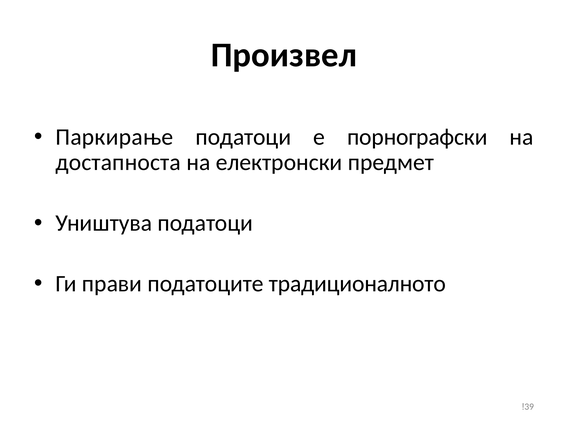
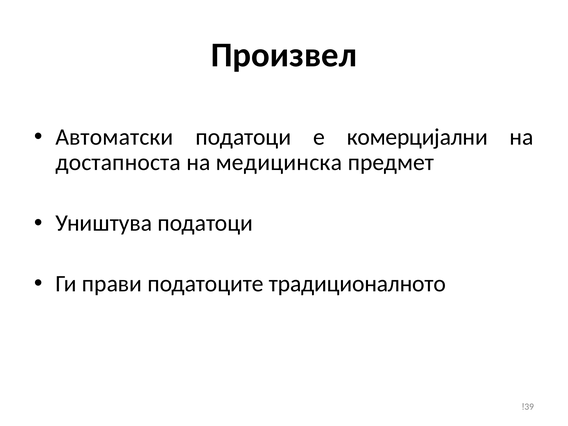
Паркирање: Паркирање -> Автоматски
порнографски: порнографски -> комерцијални
електронски: електронски -> медицинска
